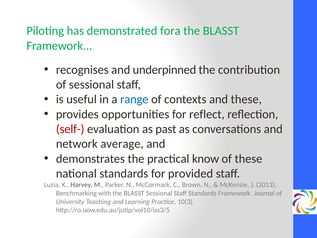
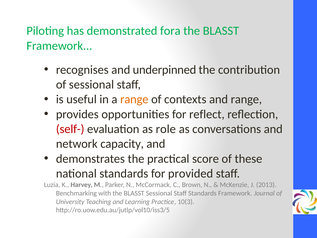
range at (134, 99) colour: blue -> orange
and these: these -> range
past: past -> role
average: average -> capacity
know: know -> score
